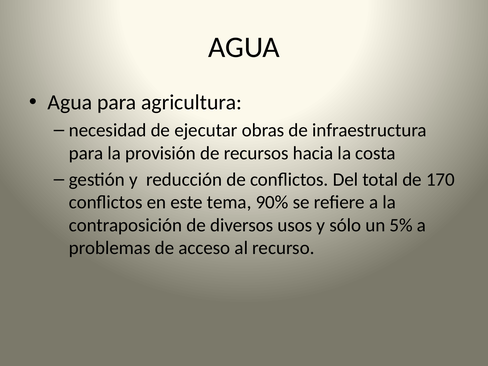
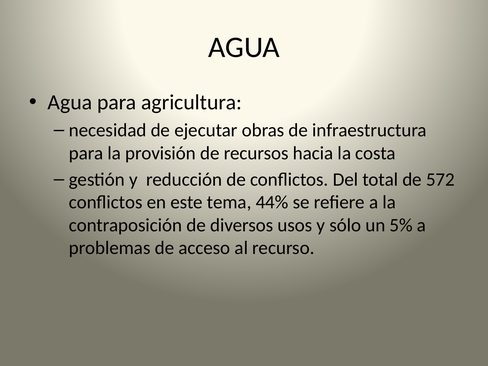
170: 170 -> 572
90%: 90% -> 44%
